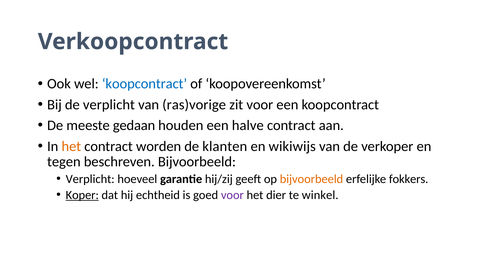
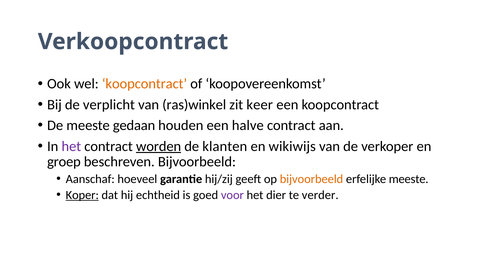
koopcontract at (144, 84) colour: blue -> orange
ras)vorige: ras)vorige -> ras)winkel
zit voor: voor -> keer
het at (71, 146) colour: orange -> purple
worden underline: none -> present
tegen: tegen -> groep
Verplicht at (90, 179): Verplicht -> Aanschaf
erfelijke fokkers: fokkers -> meeste
winkel: winkel -> verder
